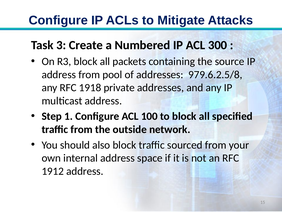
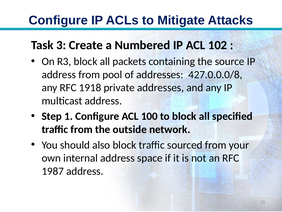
300: 300 -> 102
979.6.2.5/8: 979.6.2.5/8 -> 427.0.0.0/8
1912: 1912 -> 1987
